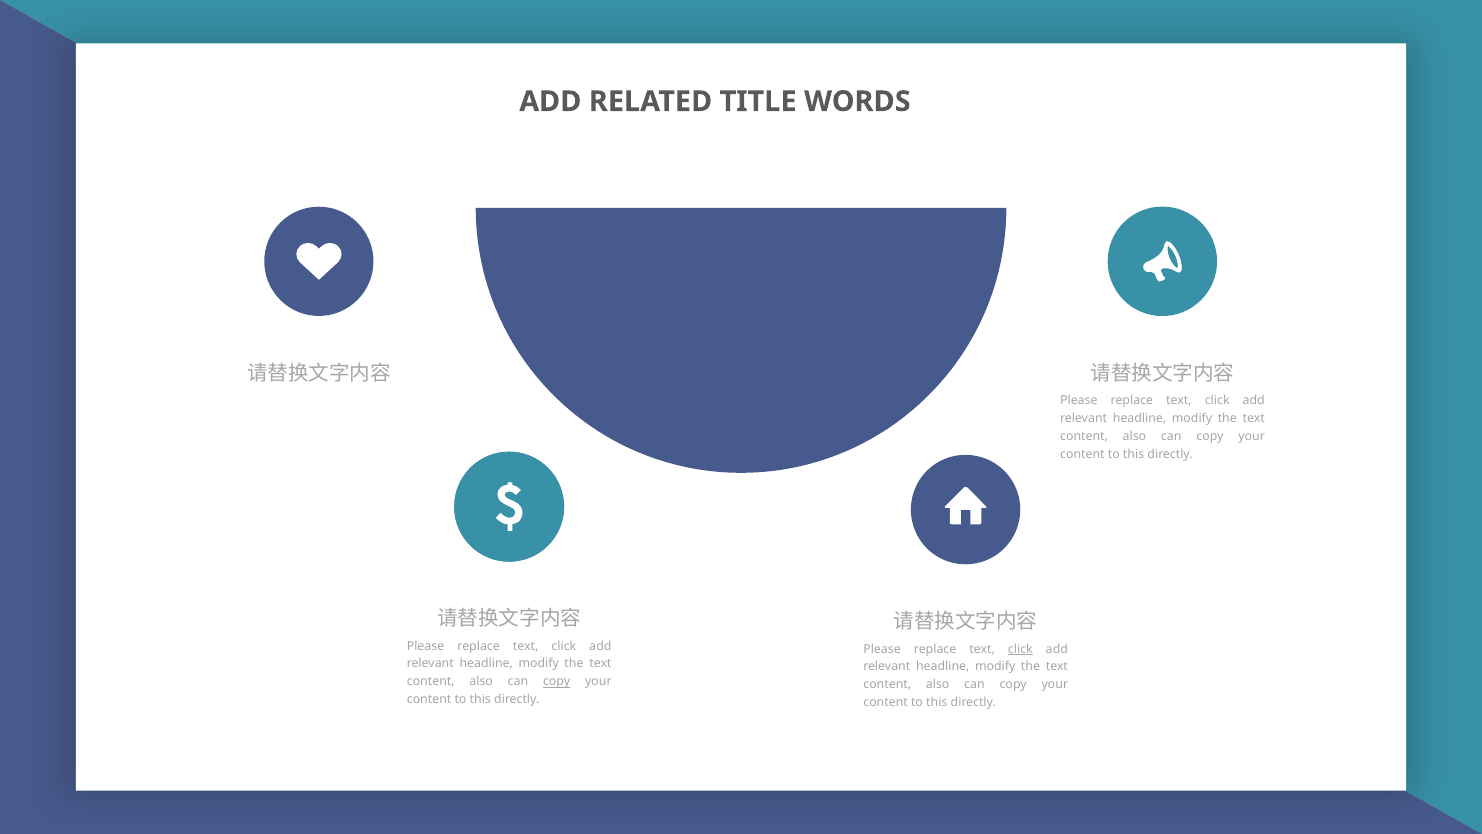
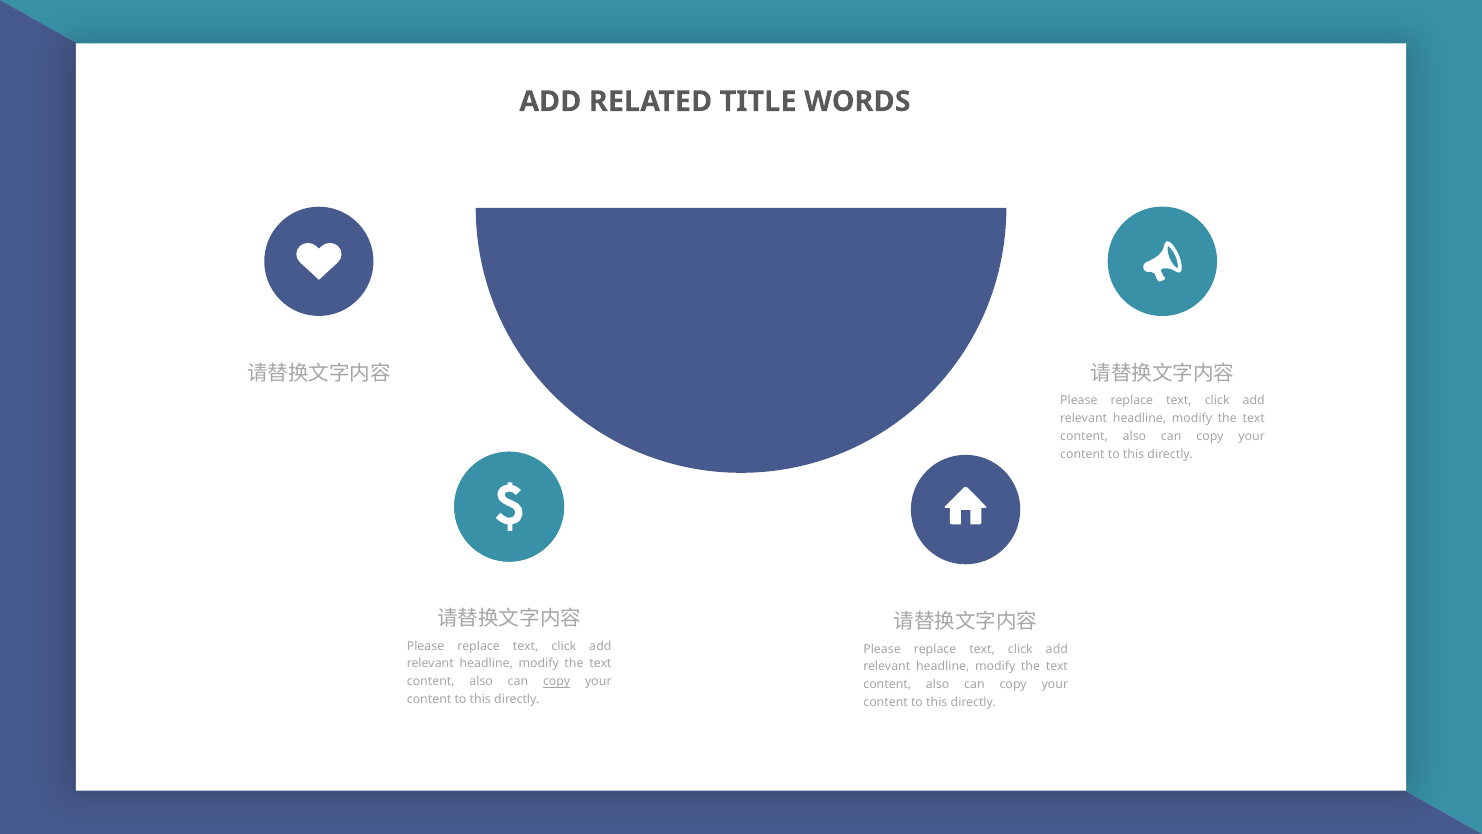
click at (1020, 649) underline: present -> none
